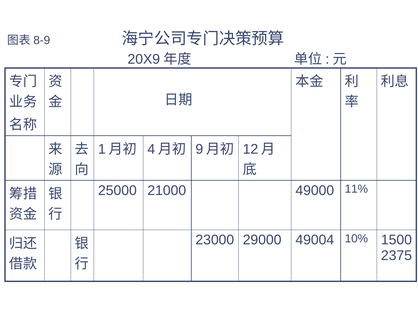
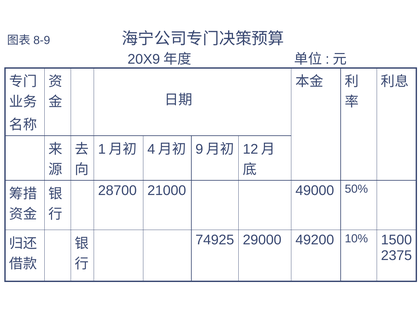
25000: 25000 -> 28700
11%: 11% -> 50%
23000: 23000 -> 74925
49004: 49004 -> 49200
